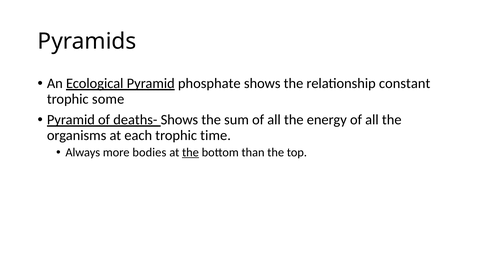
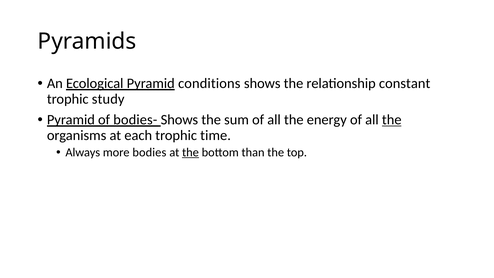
phosphate: phosphate -> conditions
some: some -> study
deaths-: deaths- -> bodies-
the at (392, 120) underline: none -> present
